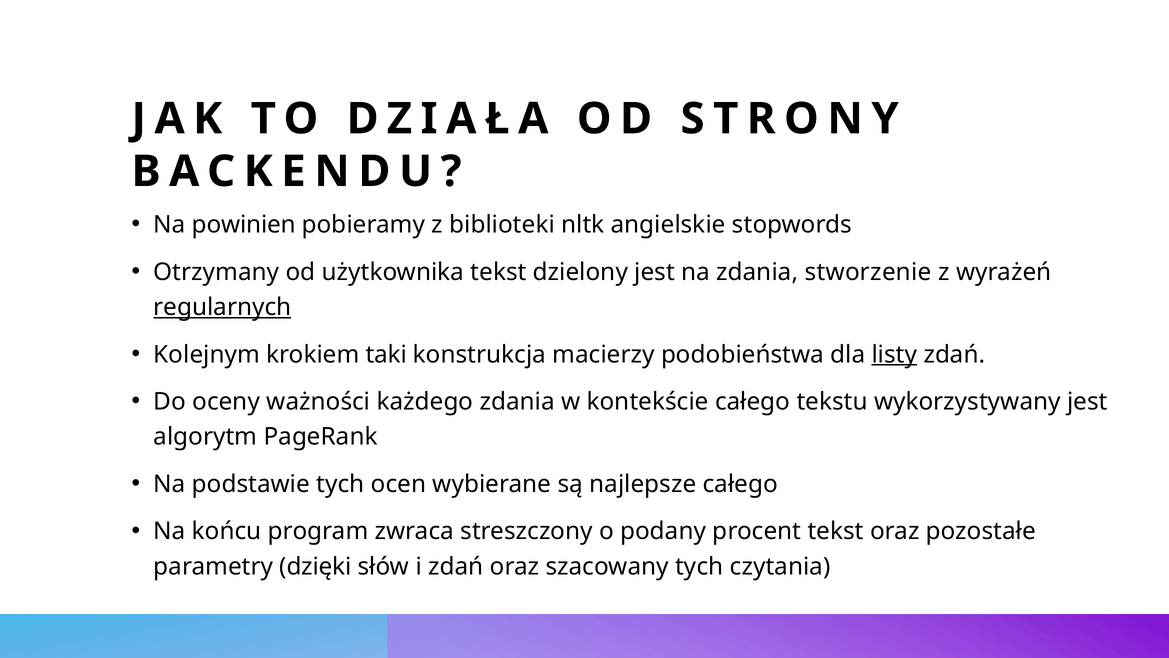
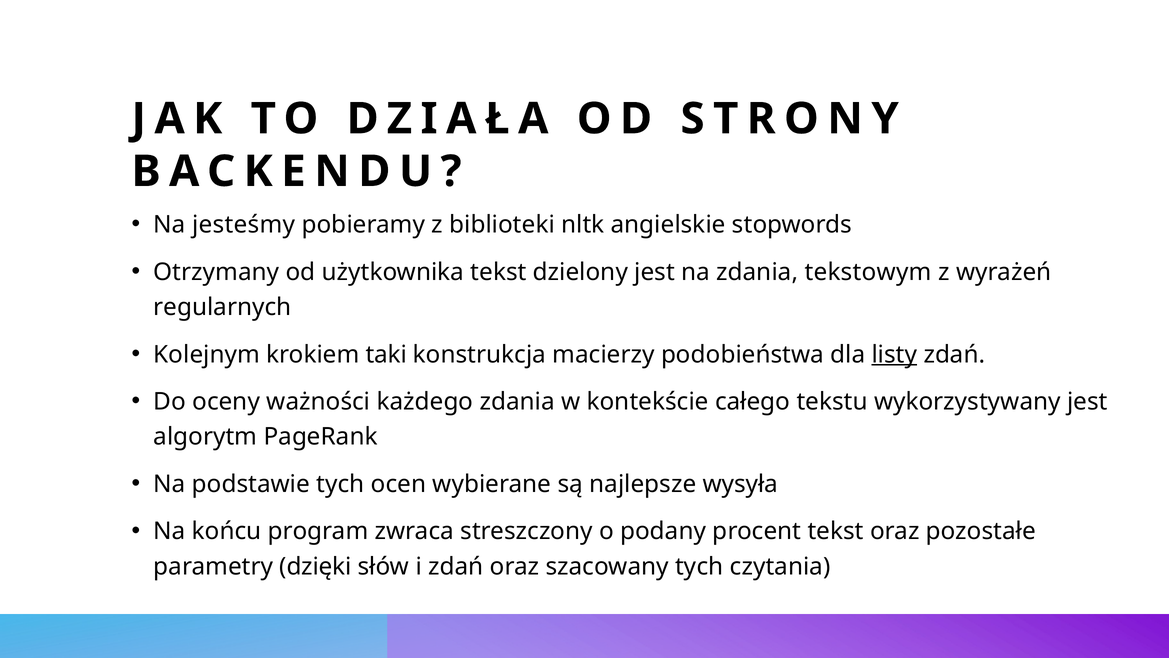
powinien: powinien -> jesteśmy
stworzenie: stworzenie -> tekstowym
regularnych underline: present -> none
najlepsze całego: całego -> wysyła
